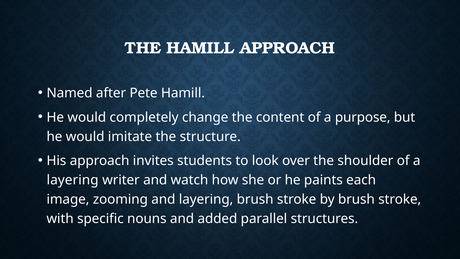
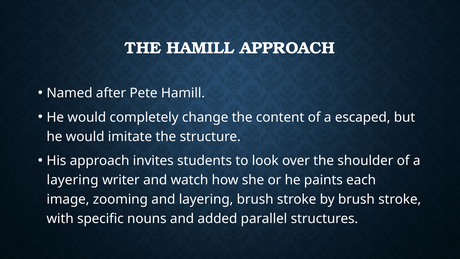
purpose: purpose -> escaped
